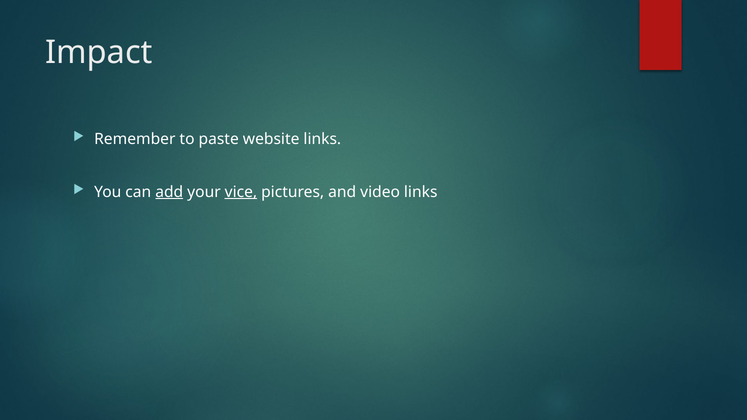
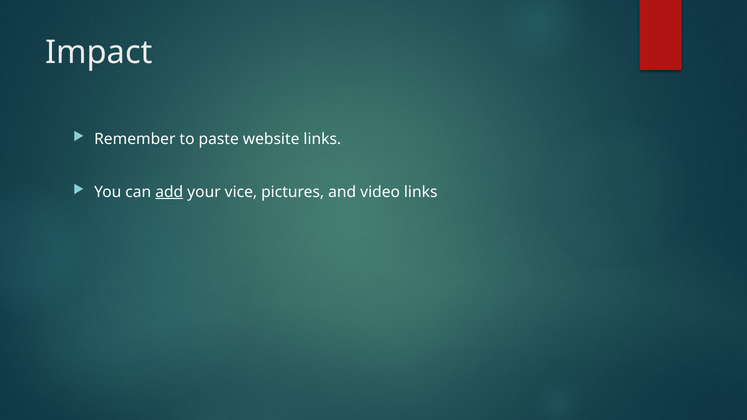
vice underline: present -> none
